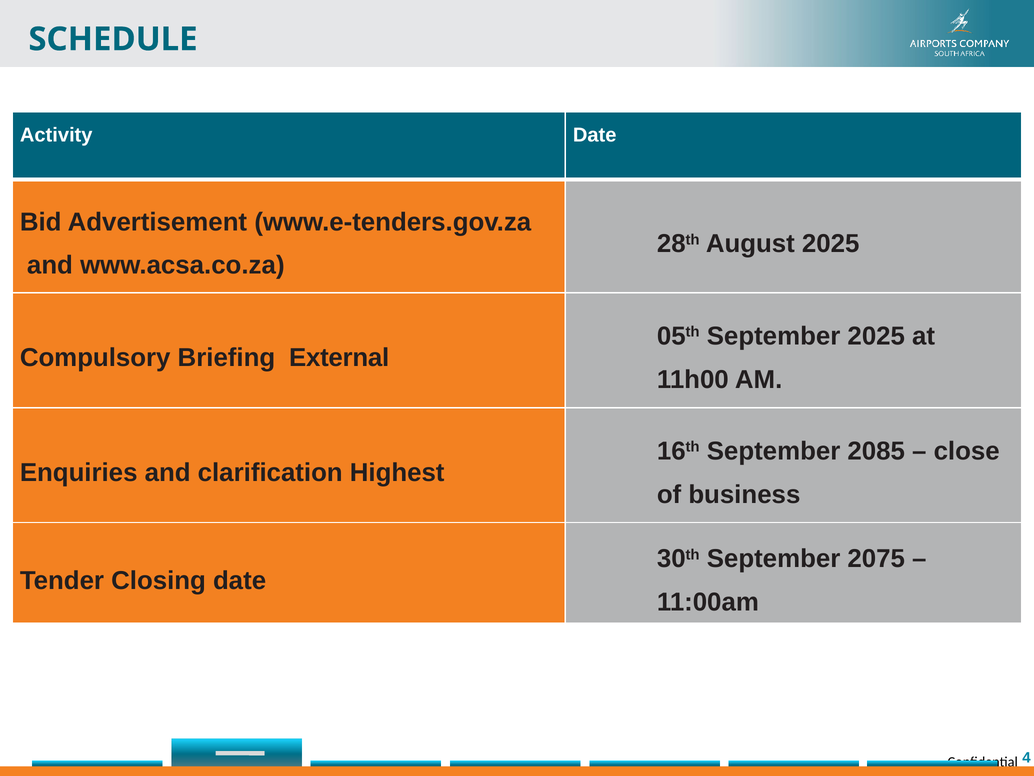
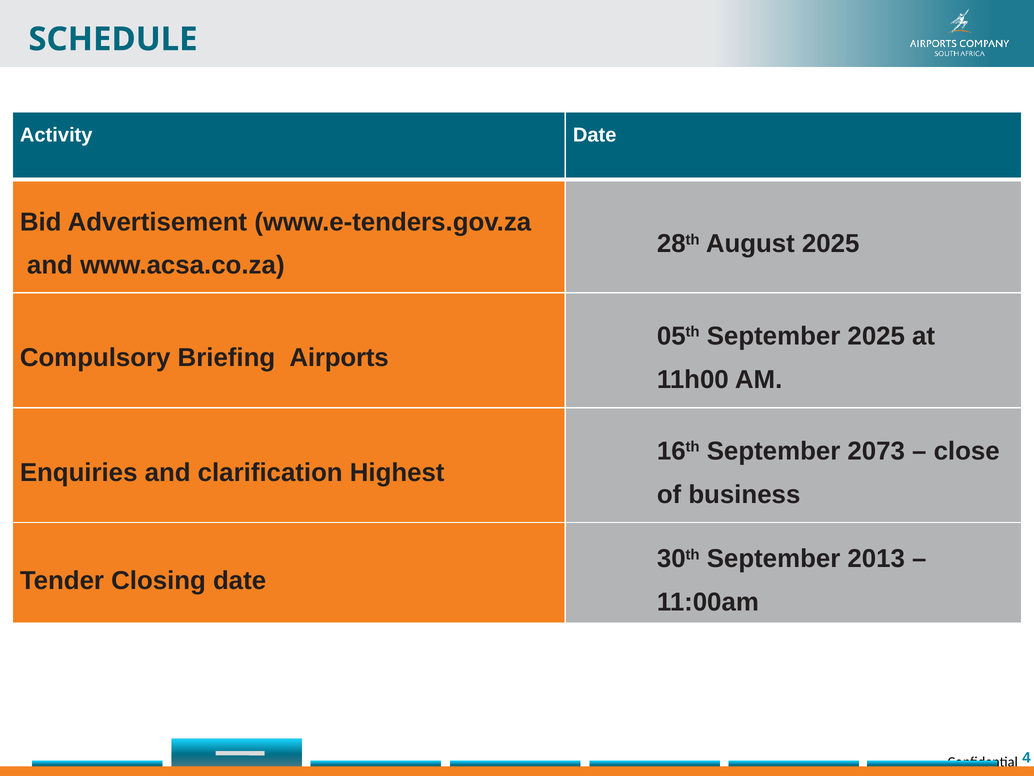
External: External -> Airports
2085: 2085 -> 2073
2075: 2075 -> 2013
